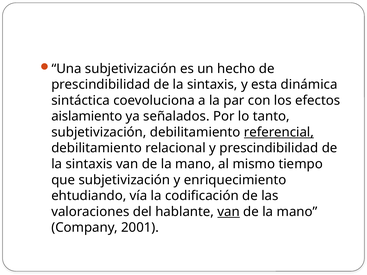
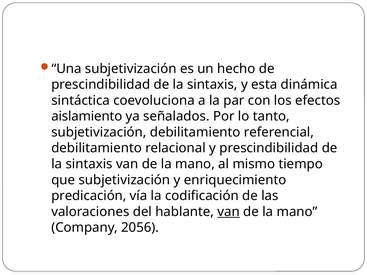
referencial underline: present -> none
ehtudiando: ehtudiando -> predicación
2001: 2001 -> 2056
